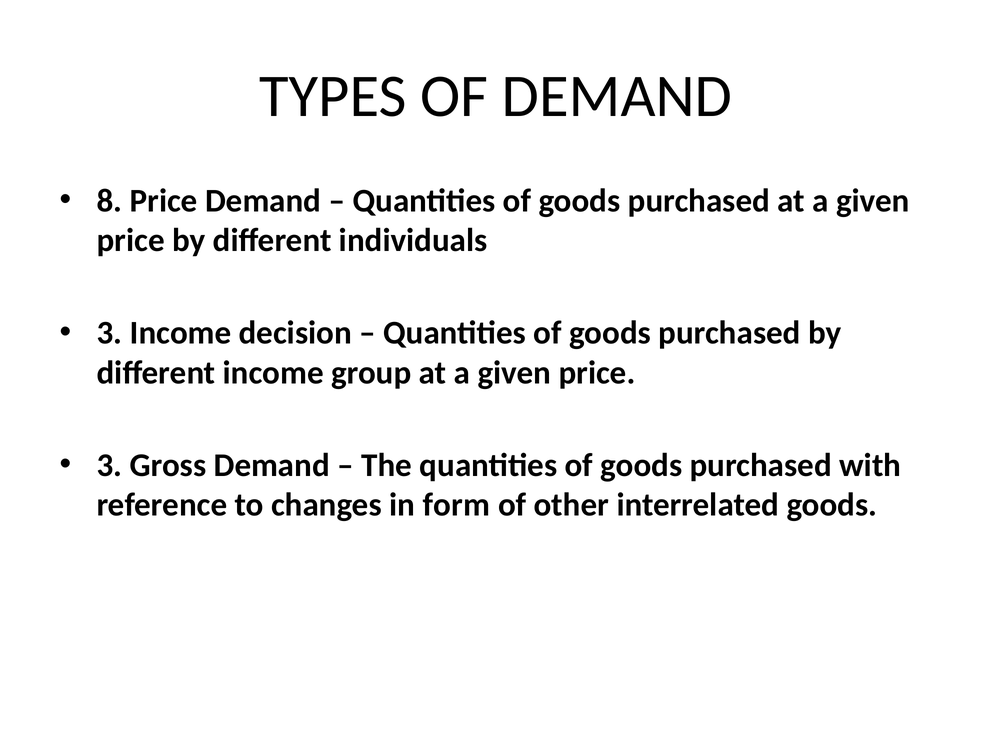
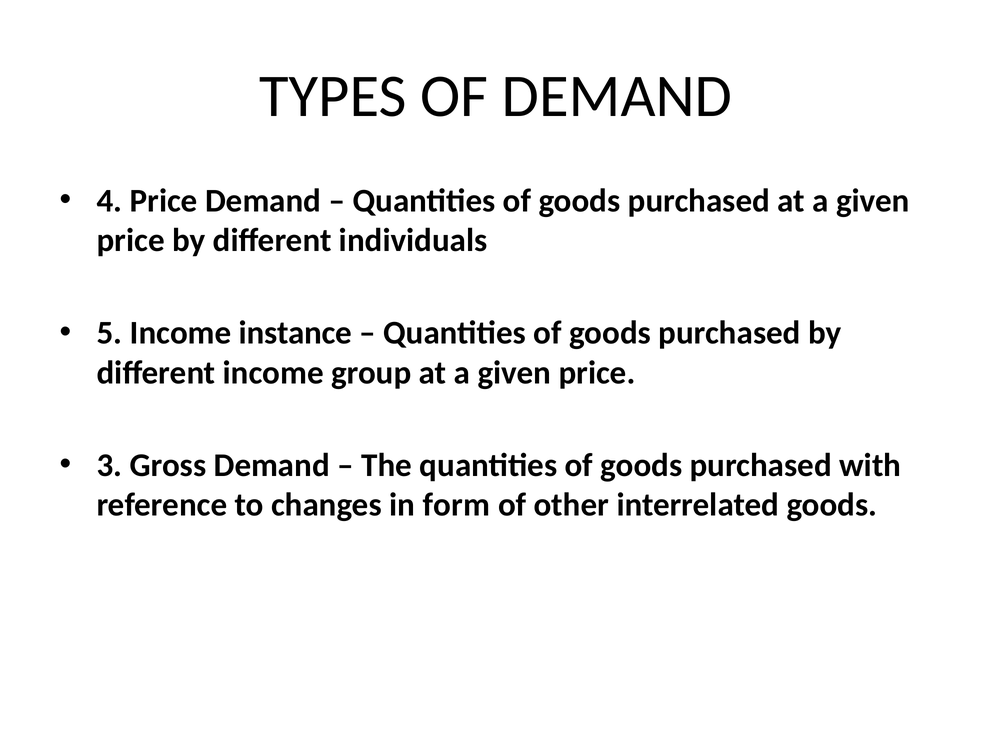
8: 8 -> 4
3 at (110, 333): 3 -> 5
decision: decision -> instance
